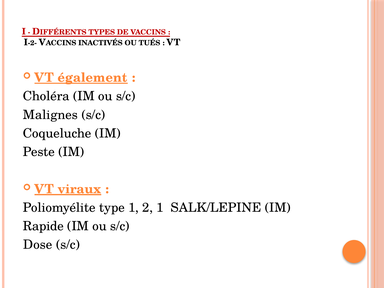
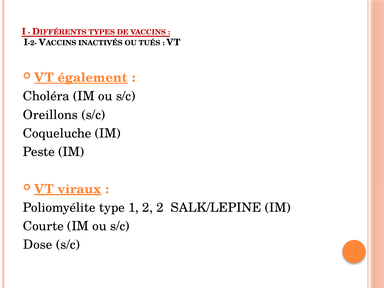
Malignes: Malignes -> Oreillons
2 1: 1 -> 2
Rapide: Rapide -> Courte
